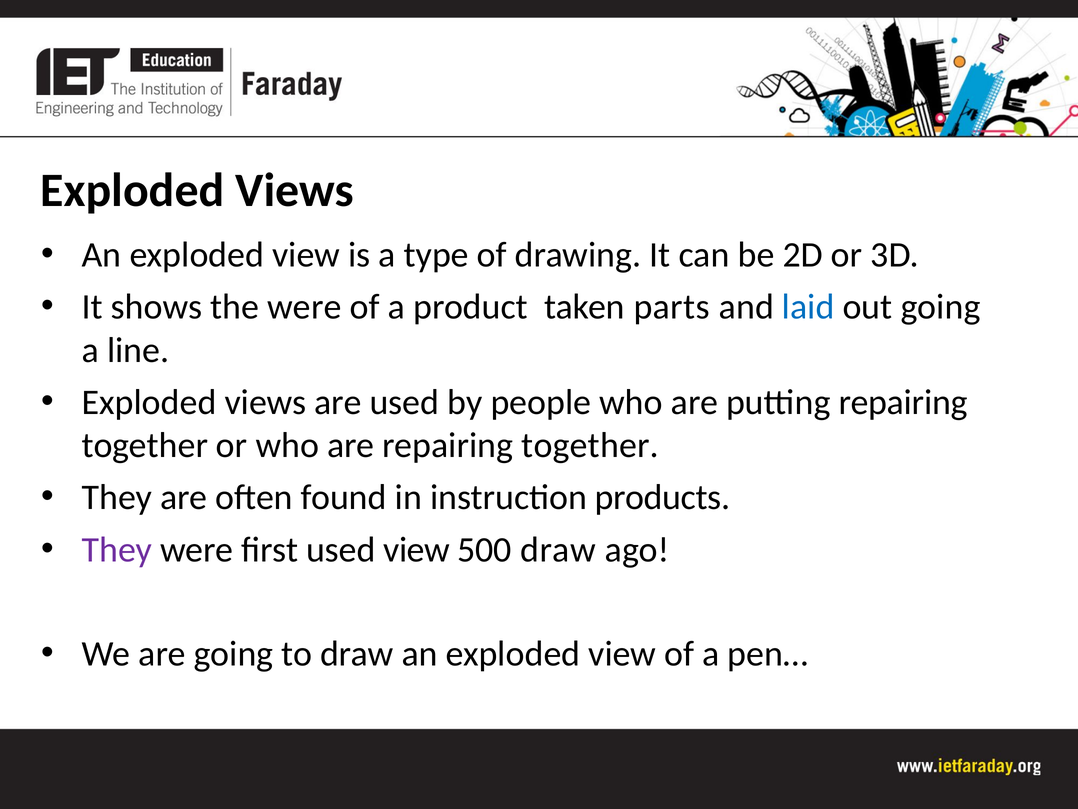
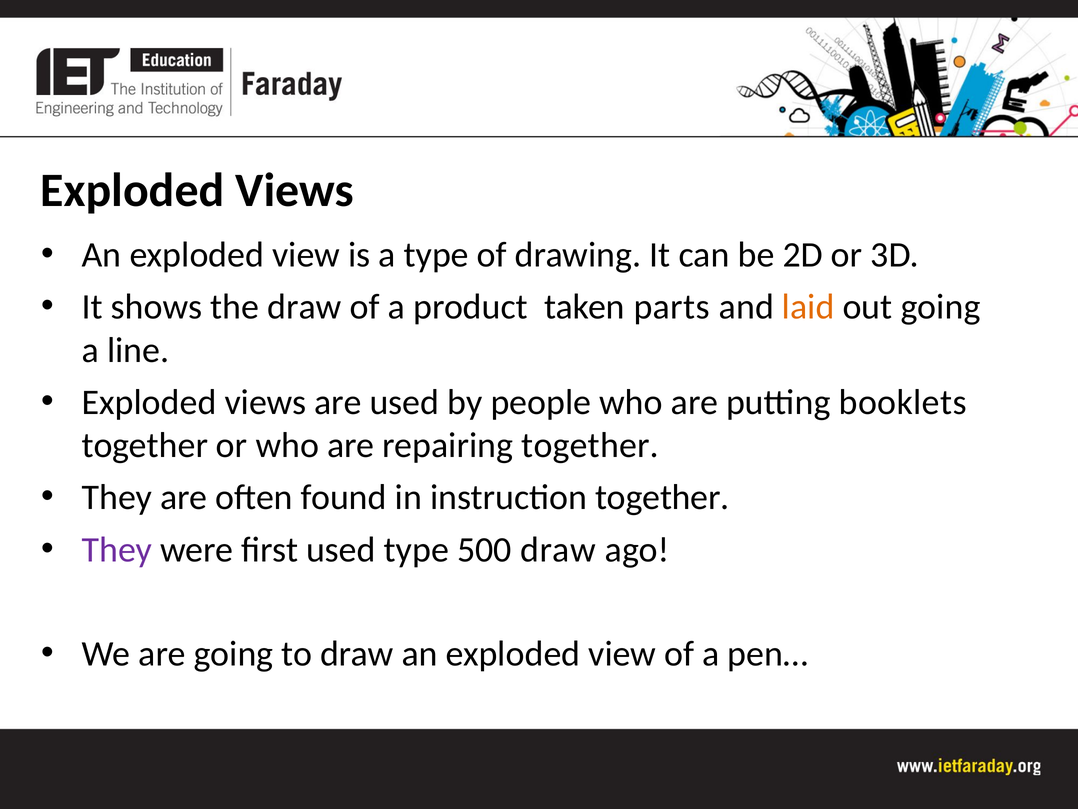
the were: were -> draw
laid colour: blue -> orange
putting repairing: repairing -> booklets
instruction products: products -> together
used view: view -> type
